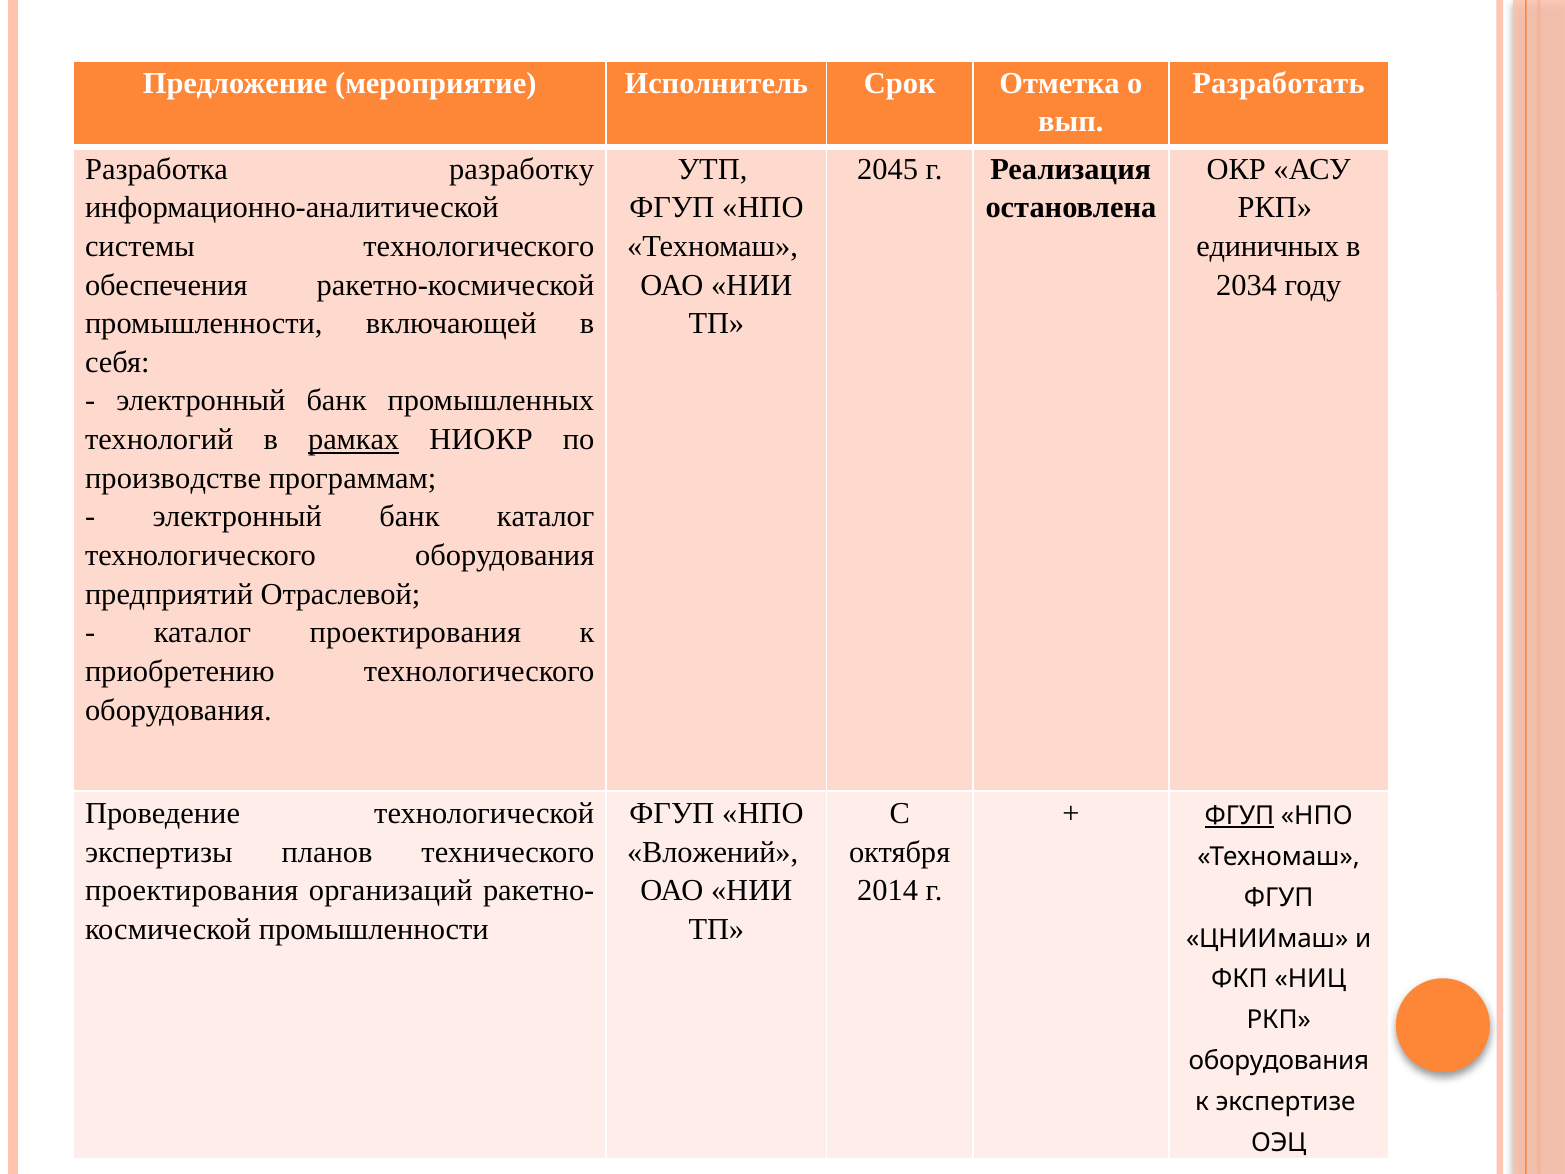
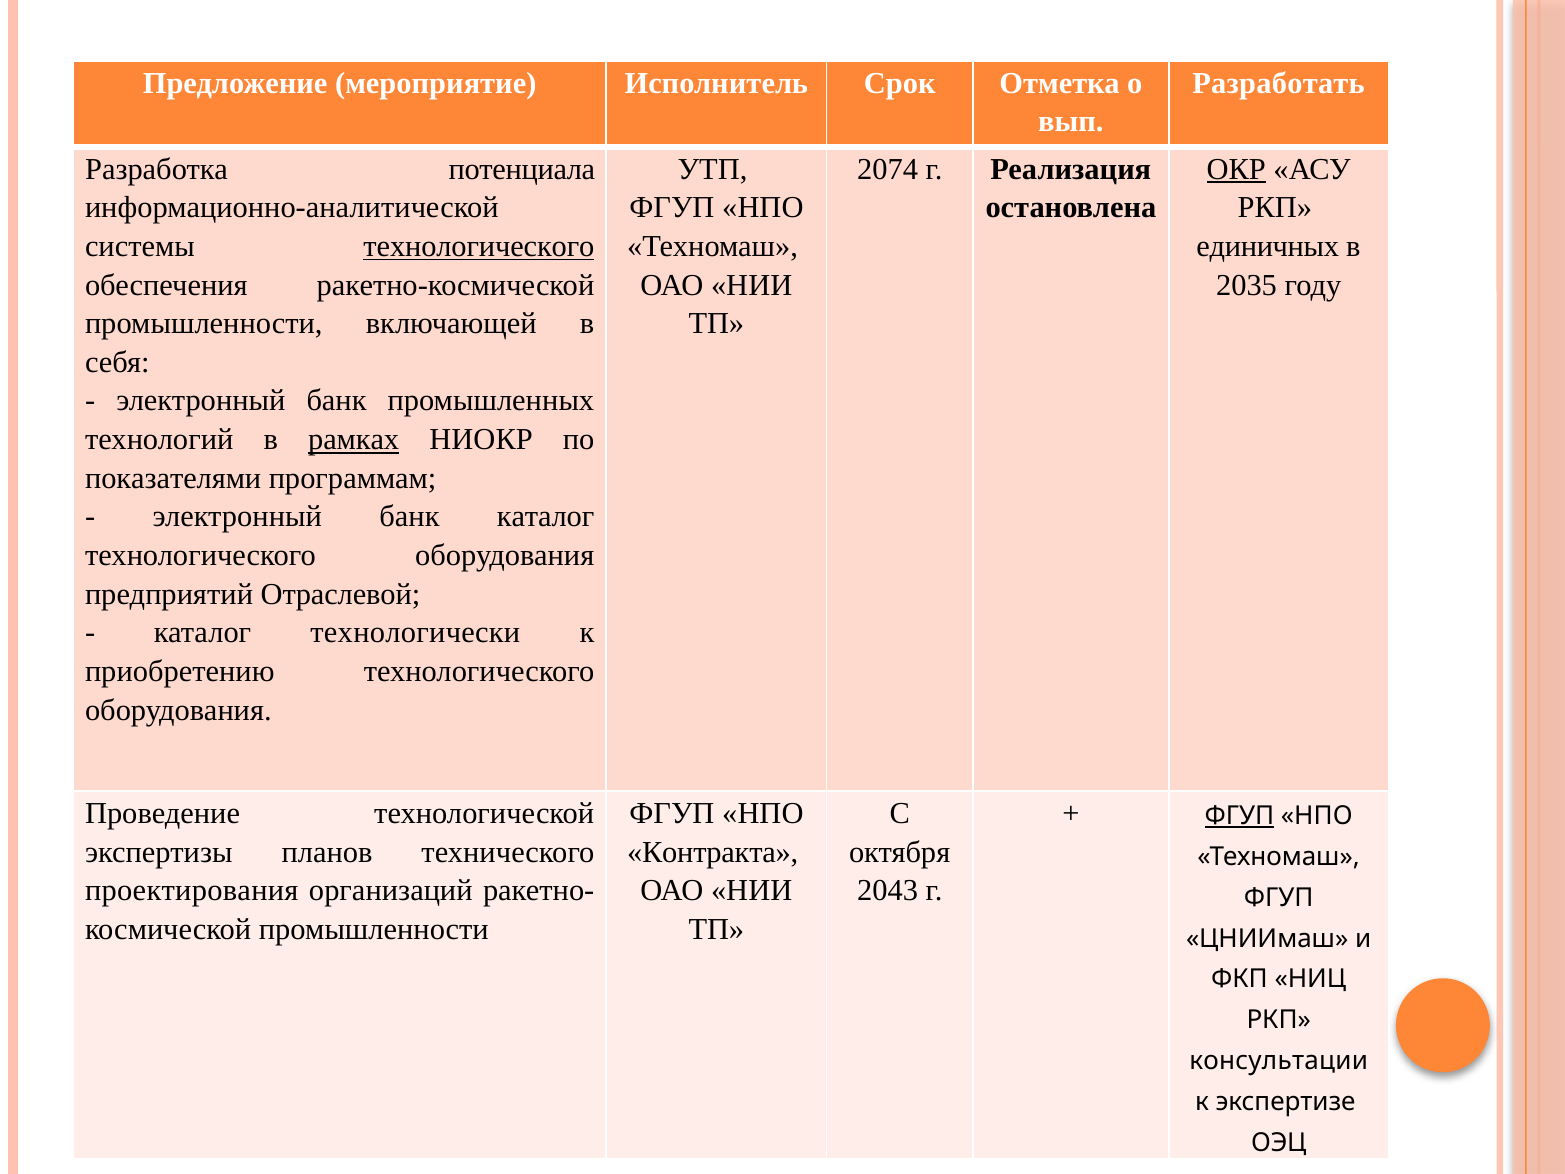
разработку: разработку -> потенциала
2045: 2045 -> 2074
ОКР underline: none -> present
технологического at (479, 246) underline: none -> present
2034: 2034 -> 2035
производстве: производстве -> показателями
каталог проектирования: проектирования -> технологически
Вложений: Вложений -> Контракта
2014: 2014 -> 2043
оборудования at (1279, 1061): оборудования -> консультации
